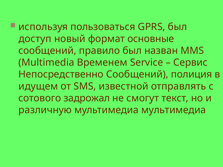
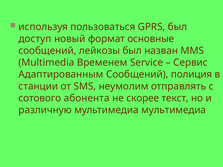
правило: правило -> лейкозы
Непосредственно: Непосредственно -> Адаптированным
идущем: идущем -> станции
известной: известной -> неумолим
задрожал: задрожал -> абонента
смогут: смогут -> скорее
